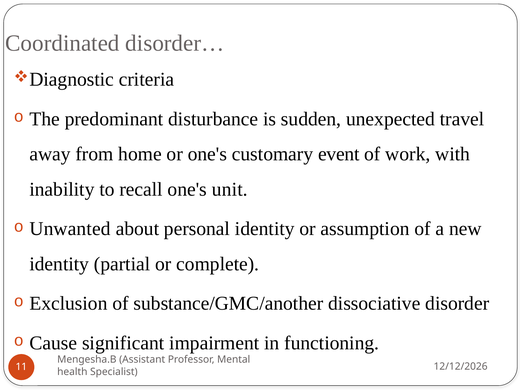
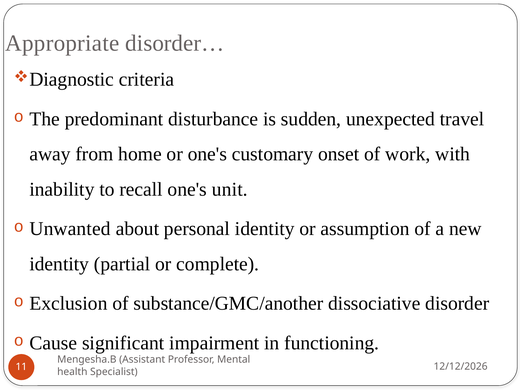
Coordinated: Coordinated -> Appropriate
event: event -> onset
